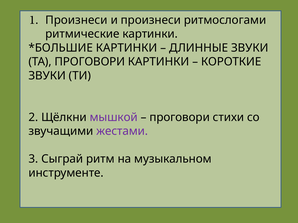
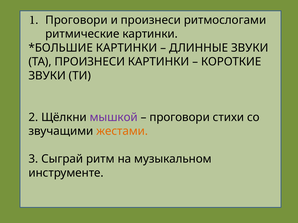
Произнеси at (76, 20): Произнеси -> Проговори
ТА ПРОГОВОРИ: ПРОГОВОРИ -> ПРОИЗНЕСИ
жестами colour: purple -> orange
